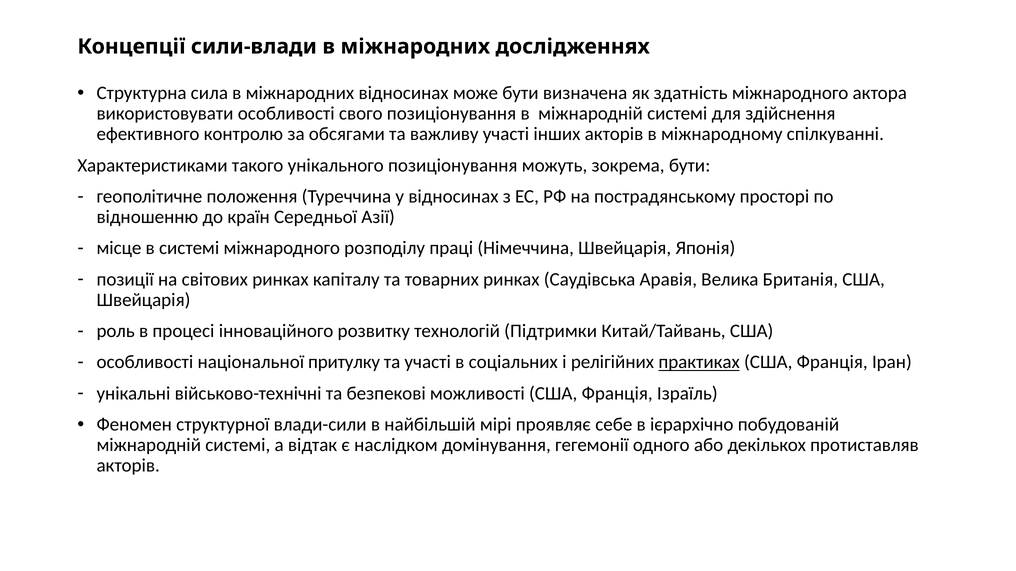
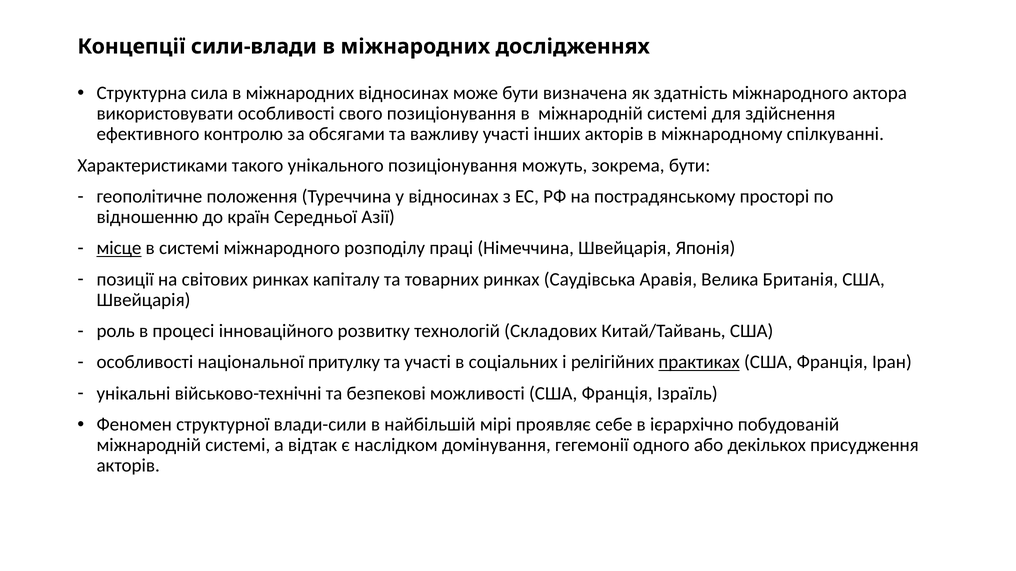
місце underline: none -> present
Підтримки: Підтримки -> Складових
протиставляв: протиставляв -> присудження
